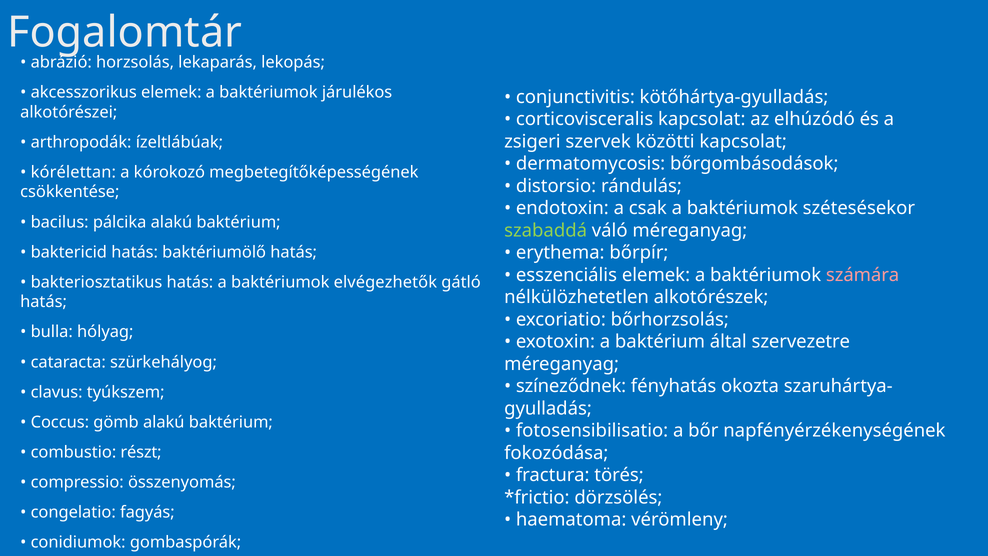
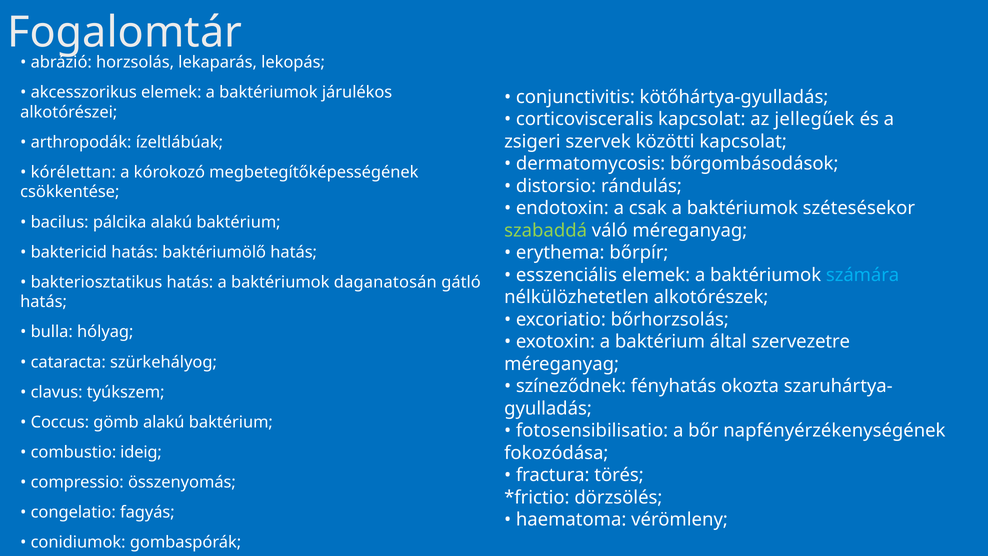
elhúzódó: elhúzódó -> jellegűek
számára colour: pink -> light blue
elvégezhetők: elvégezhetők -> daganatosán
részt: részt -> ideig
